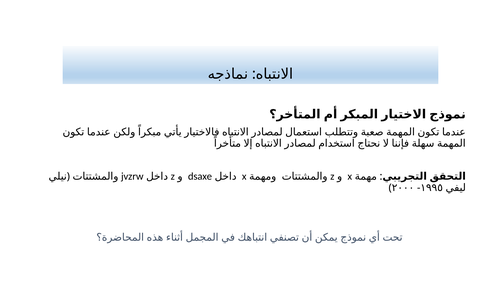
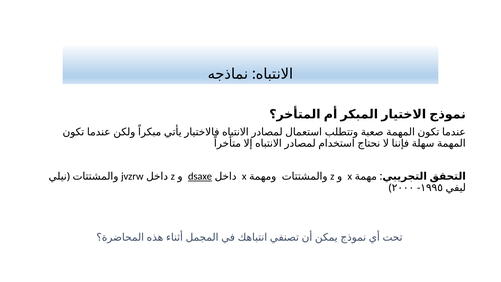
dsaxe underline: none -> present
